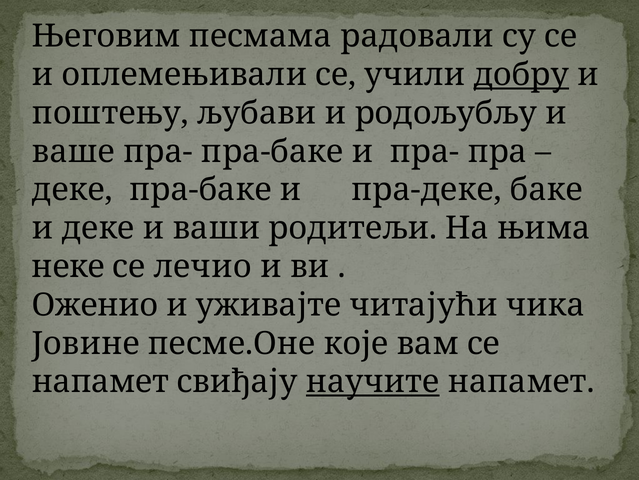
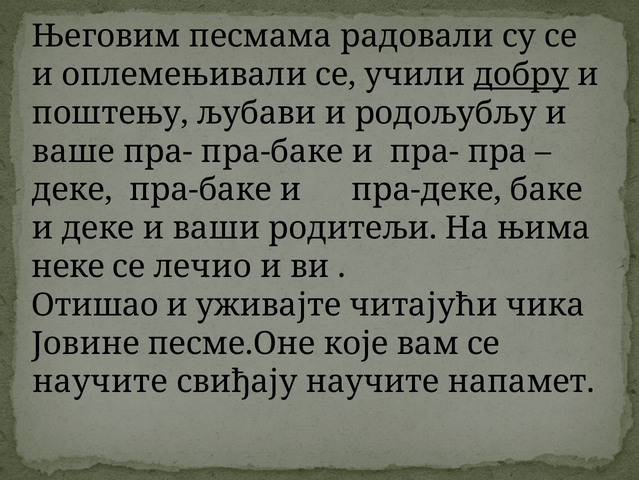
Оженио: Оженио -> Отишао
напамет at (100, 381): напамет -> научите
научите at (373, 381) underline: present -> none
